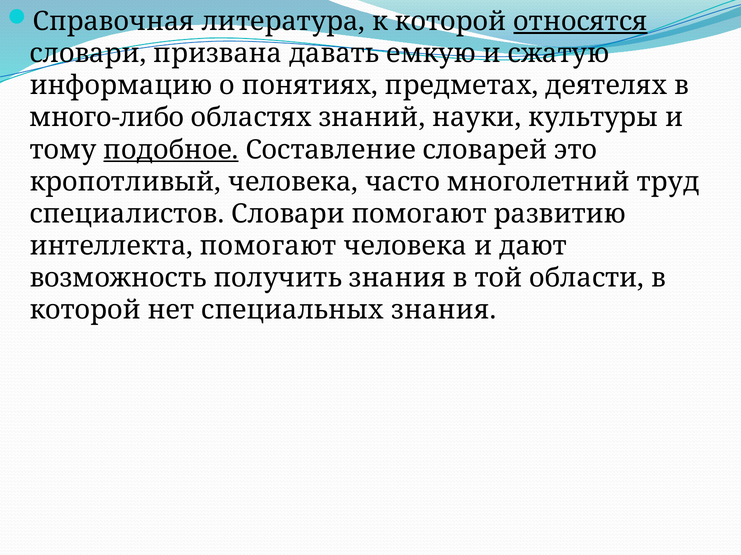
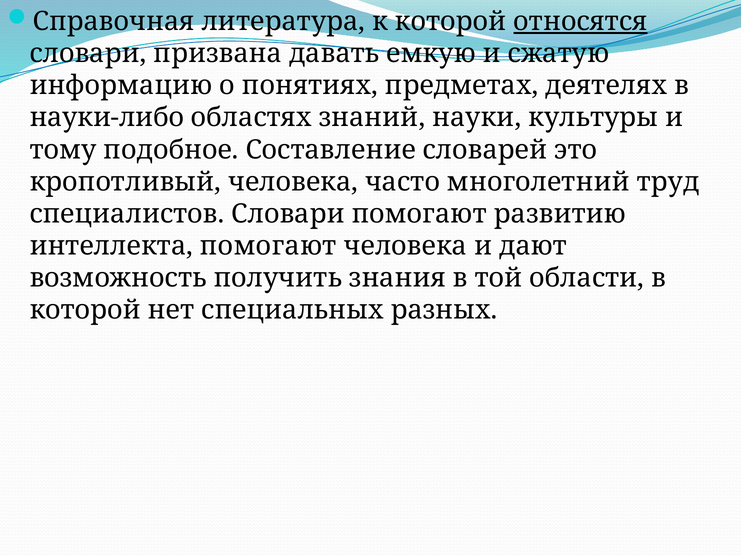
много-либо: много-либо -> науки-либо
подобное underline: present -> none
специальных знания: знания -> разных
